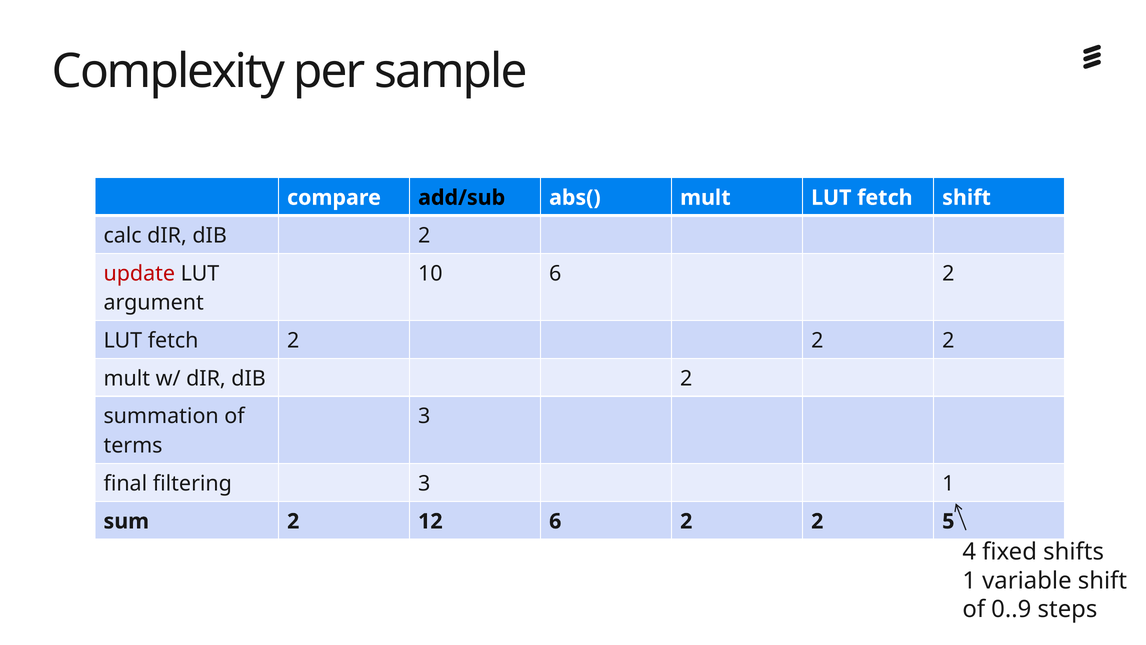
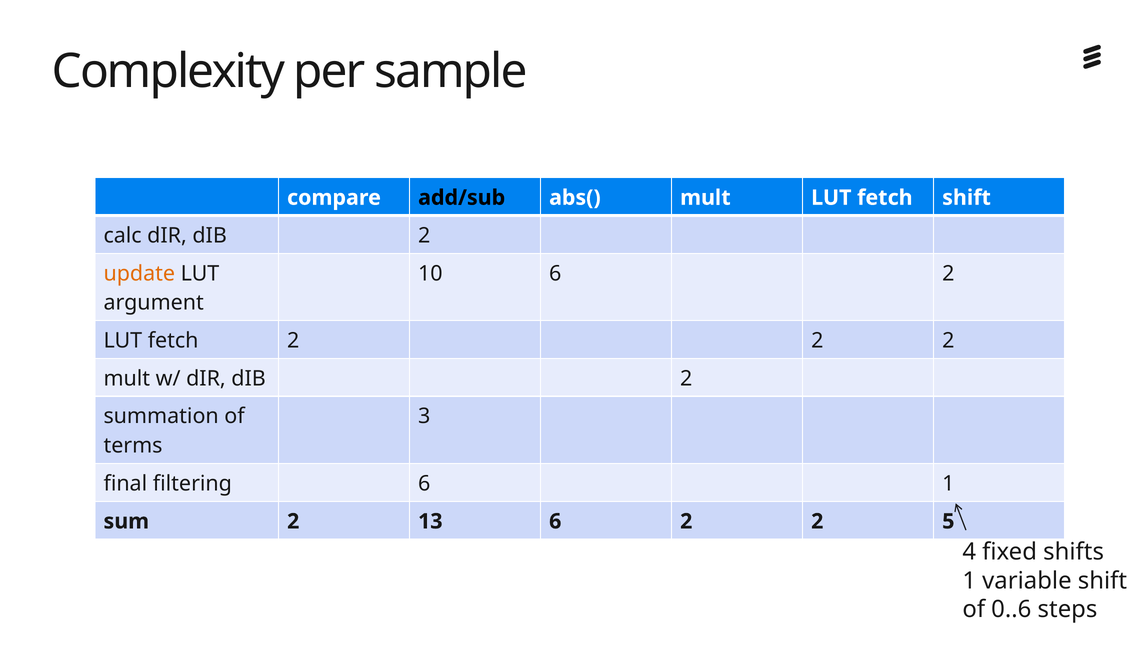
update colour: red -> orange
filtering 3: 3 -> 6
12: 12 -> 13
0..9: 0..9 -> 0..6
